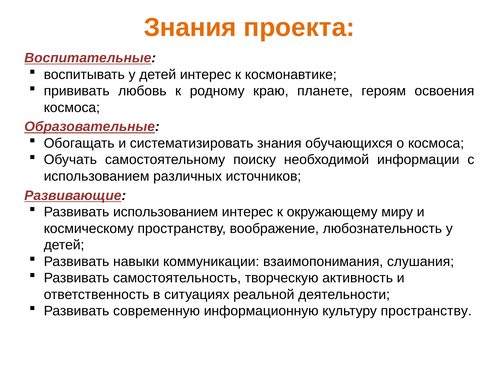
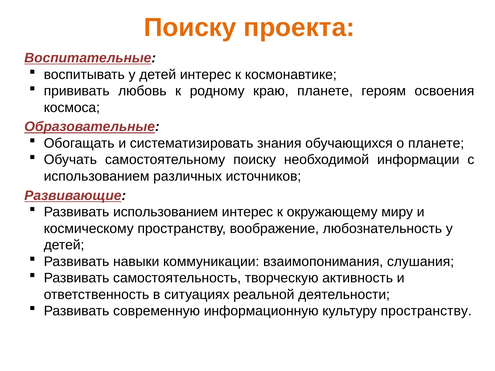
Знания at (190, 28): Знания -> Поиску
о космоса: космоса -> планете
